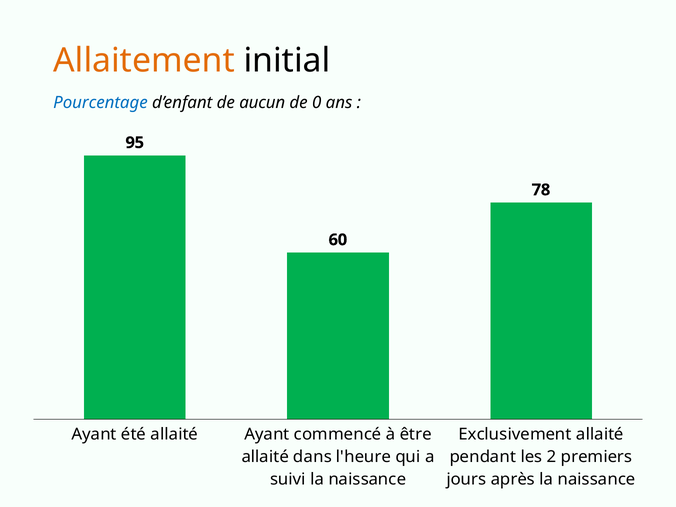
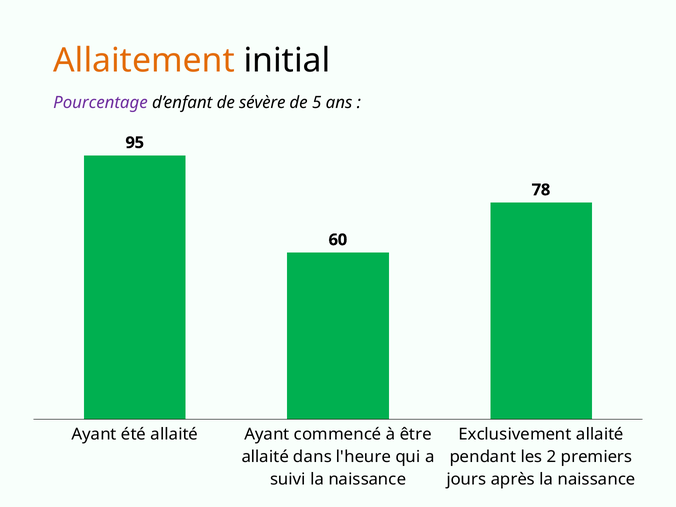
Pourcentage colour: blue -> purple
aucun: aucun -> sévère
0: 0 -> 5
